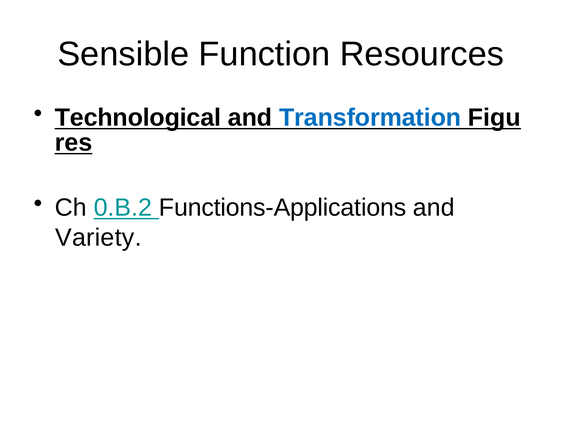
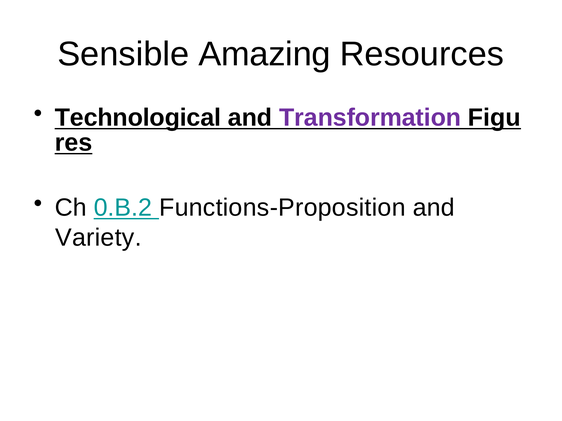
Function: Function -> Amazing
Transformation colour: blue -> purple
Functions-Applications: Functions-Applications -> Functions-Proposition
